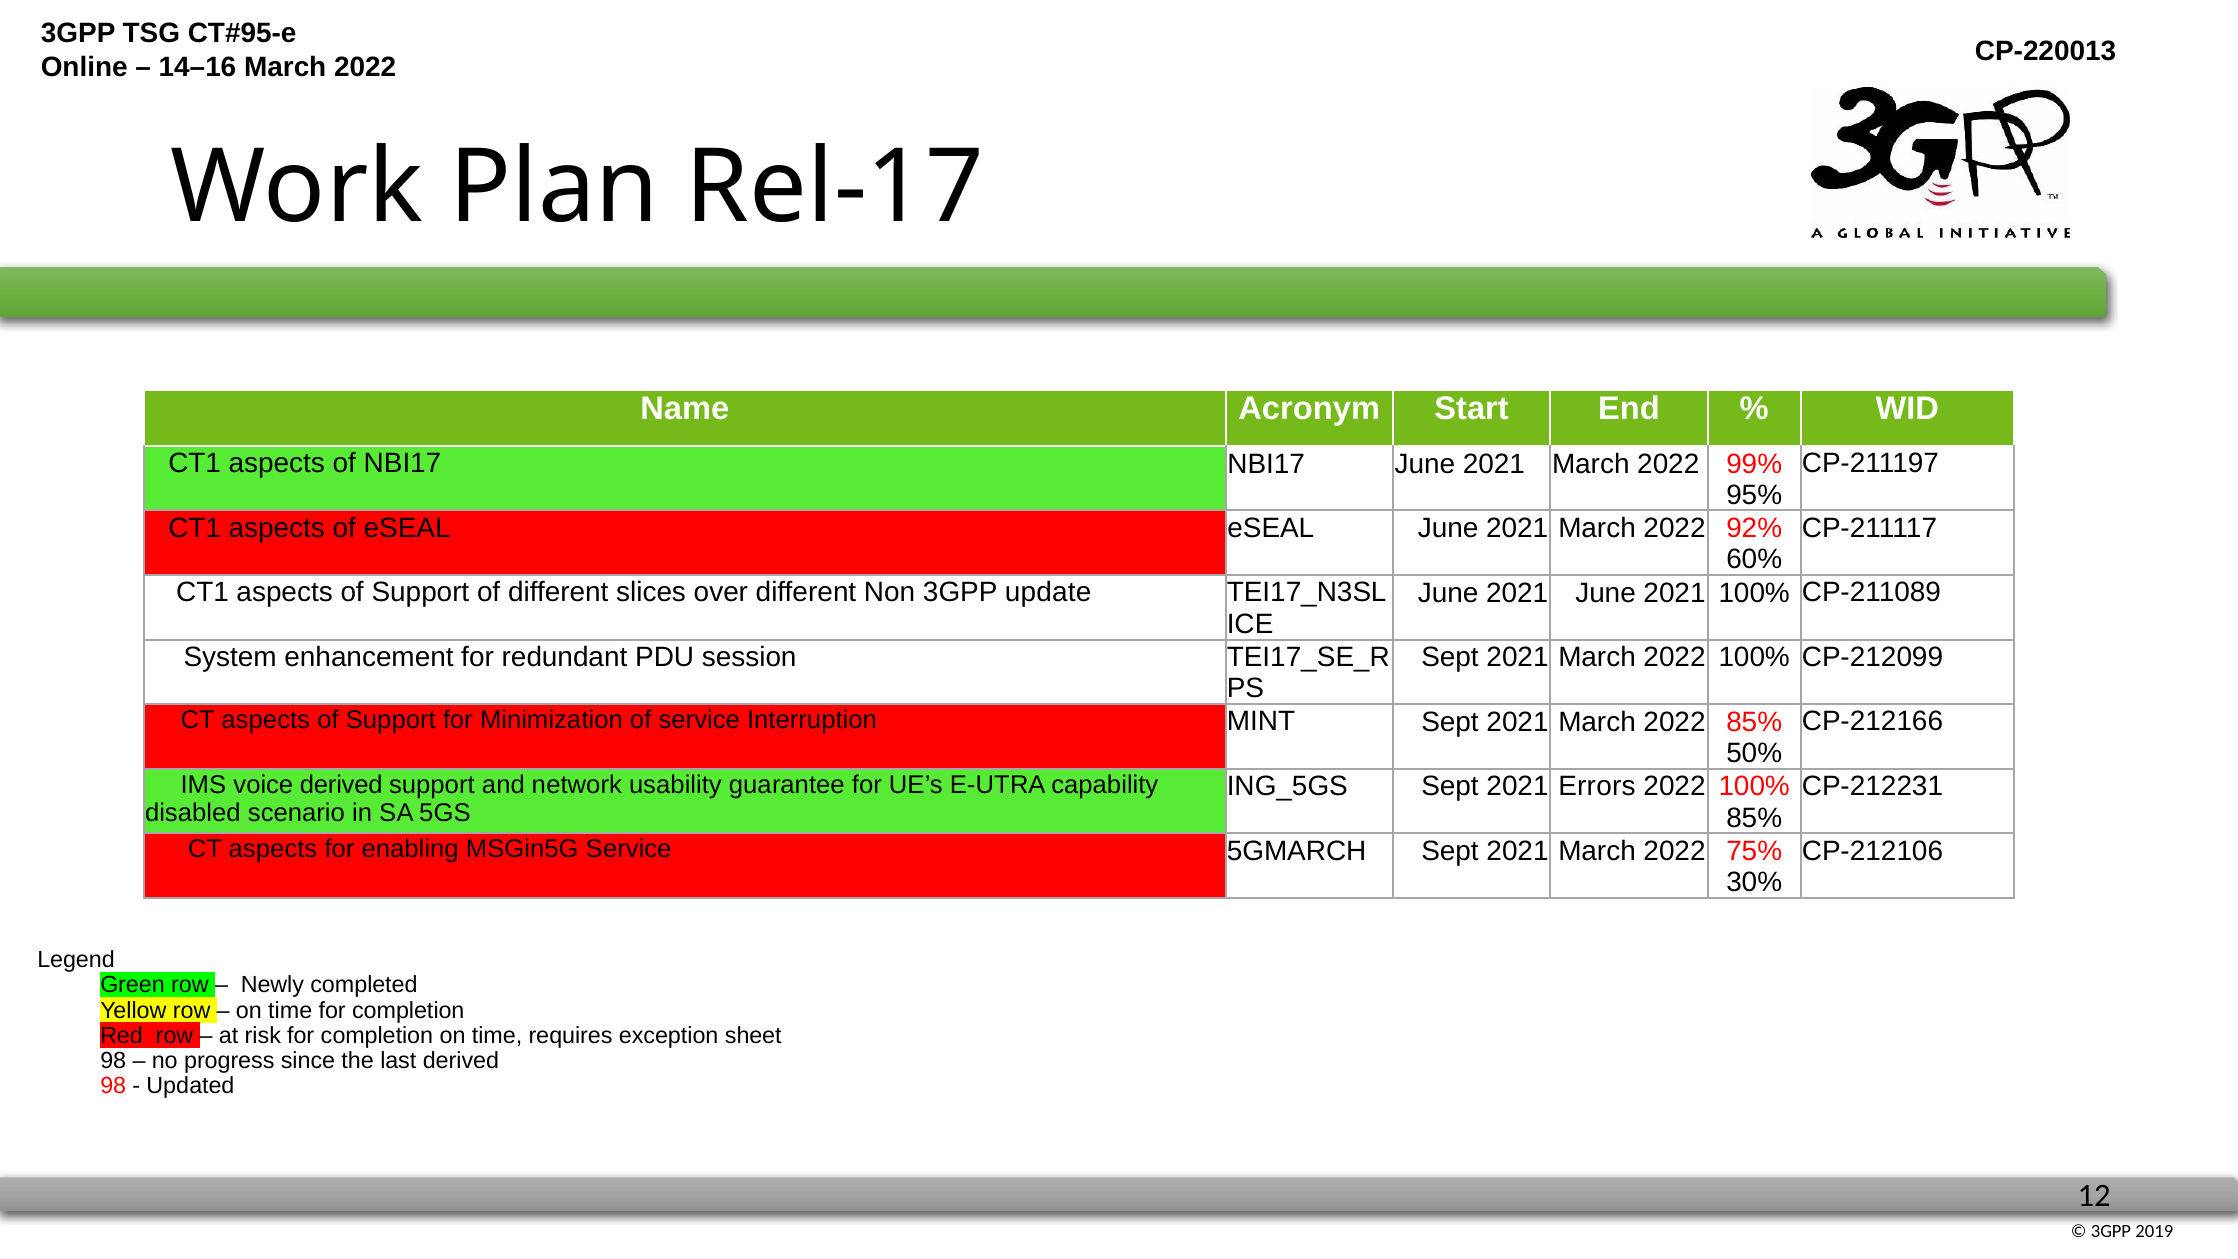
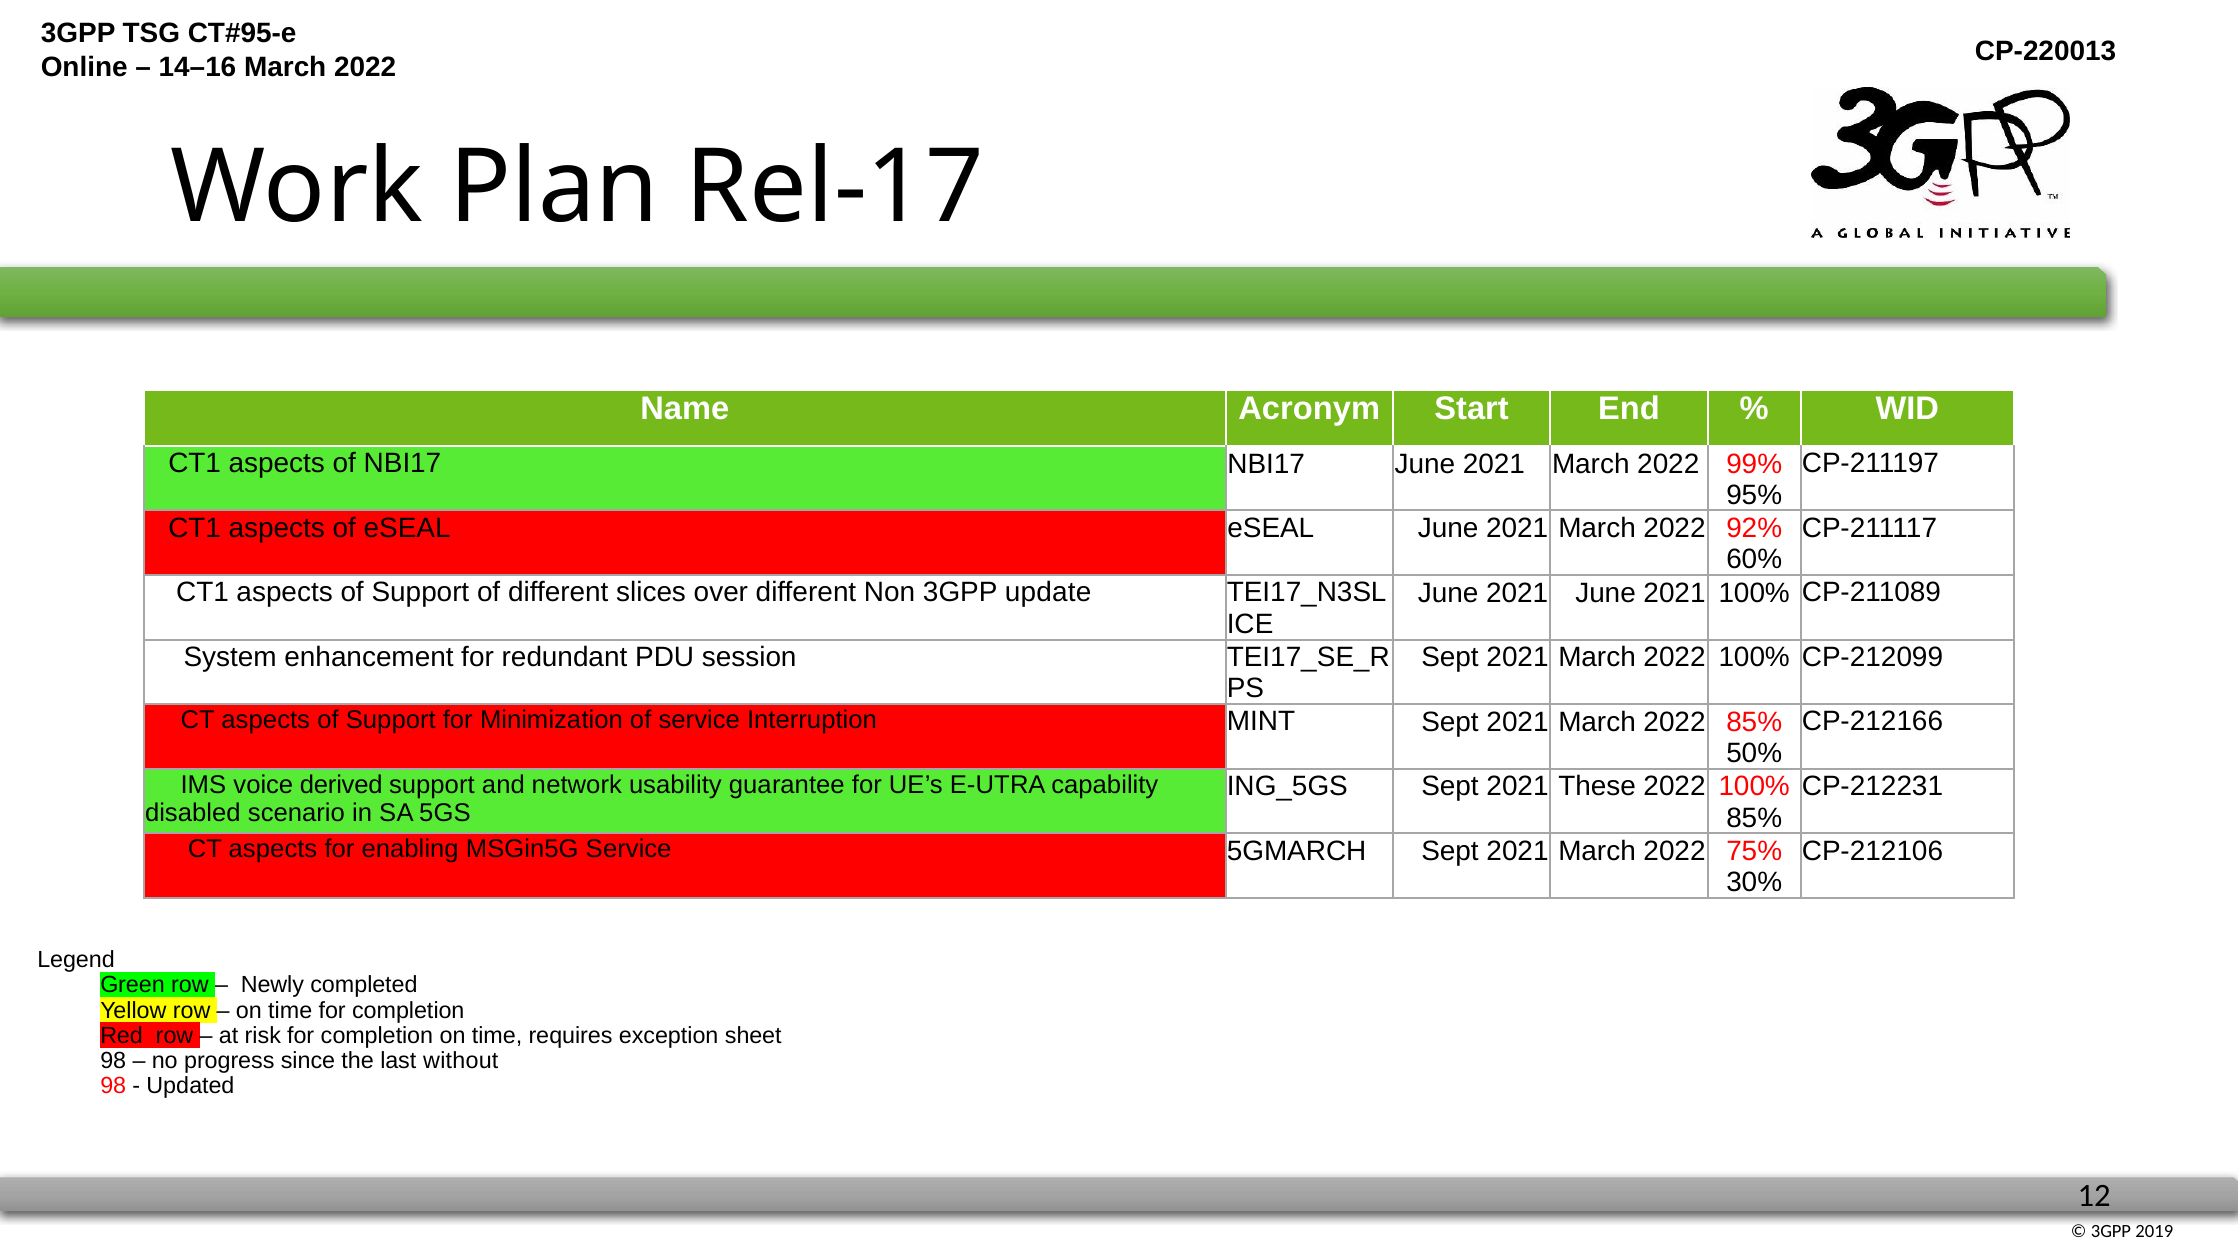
Errors: Errors -> These
last derived: derived -> without
